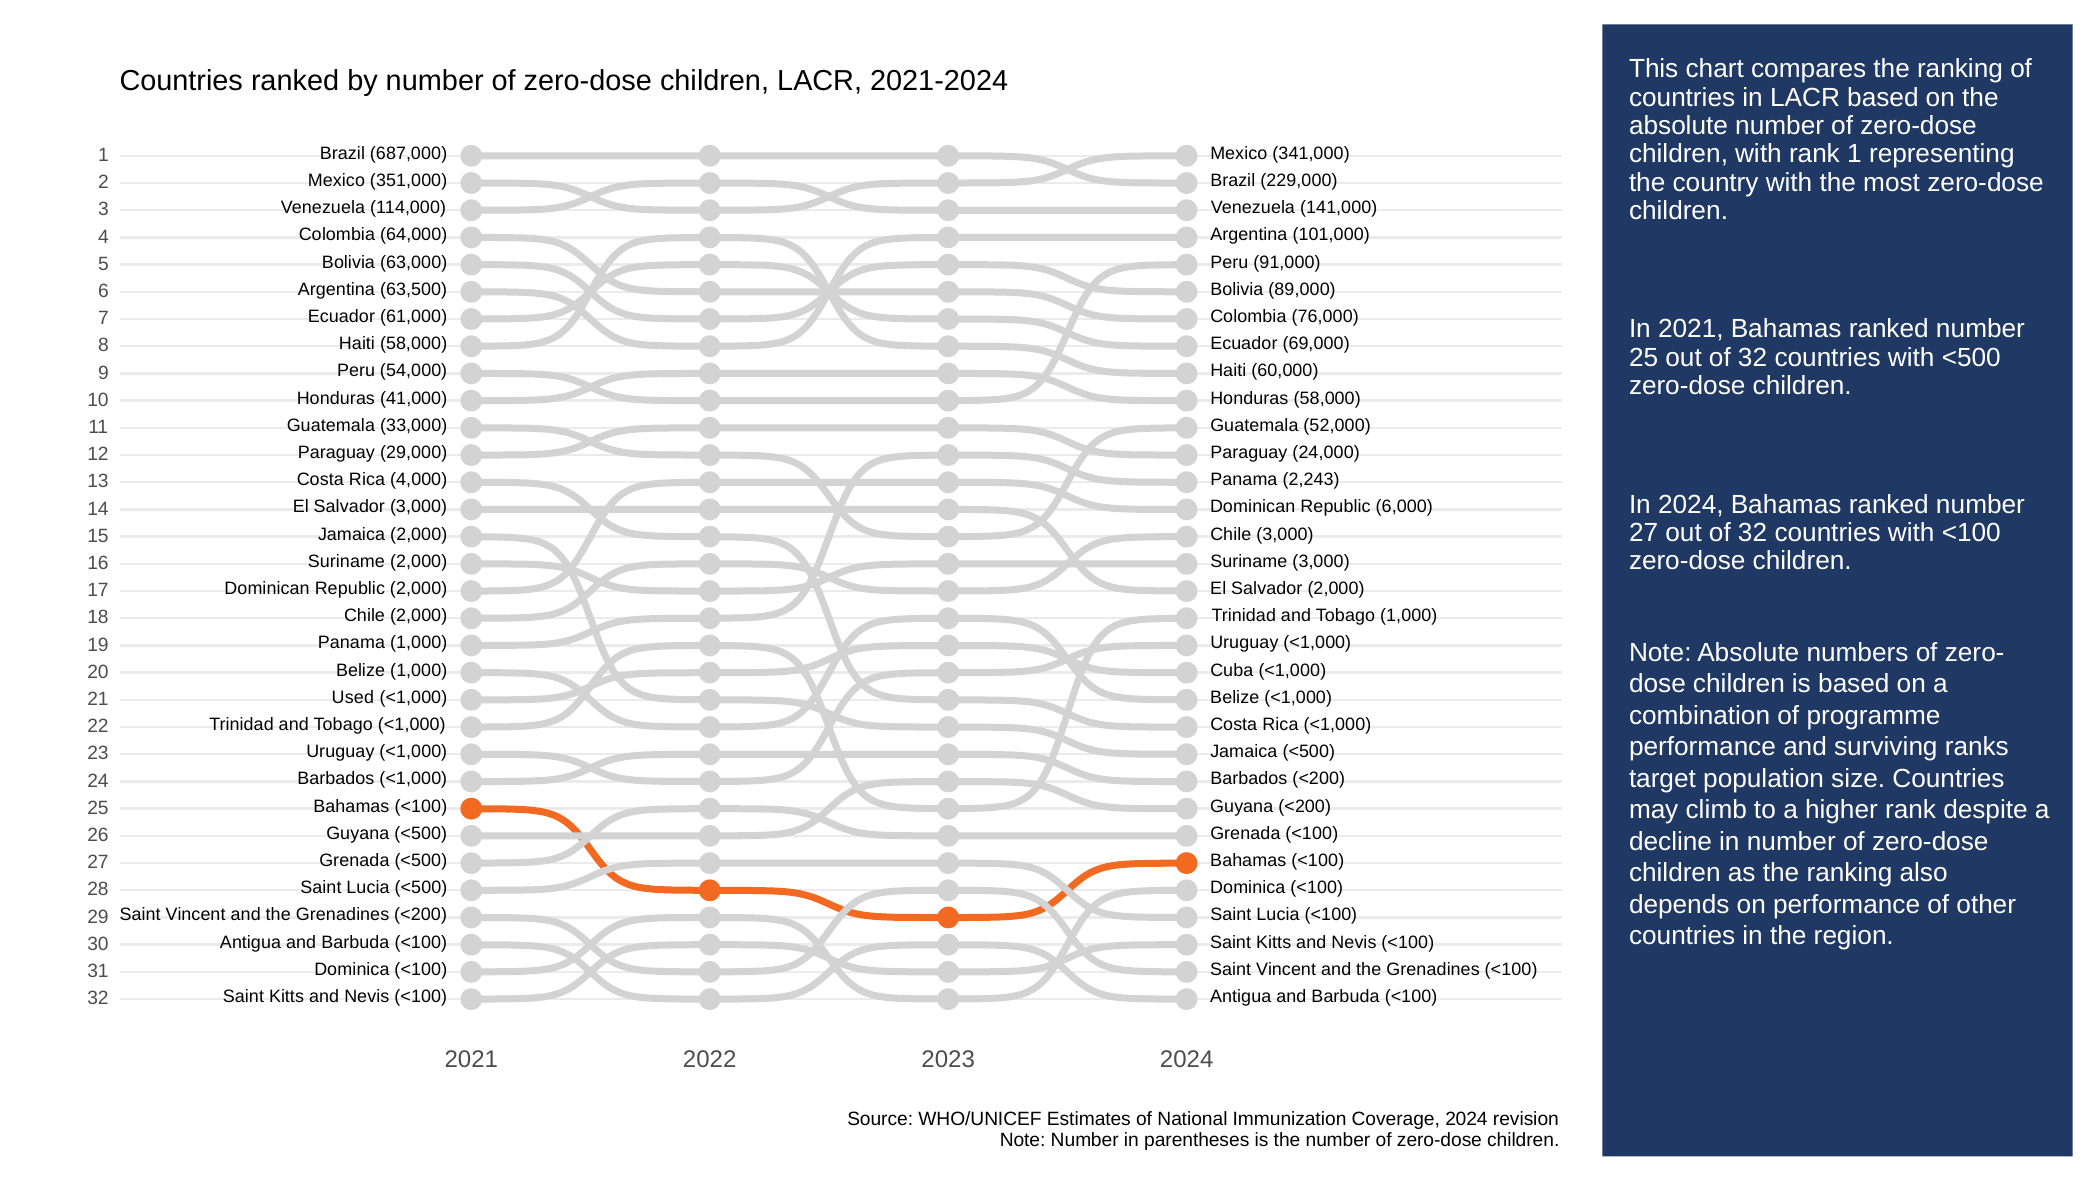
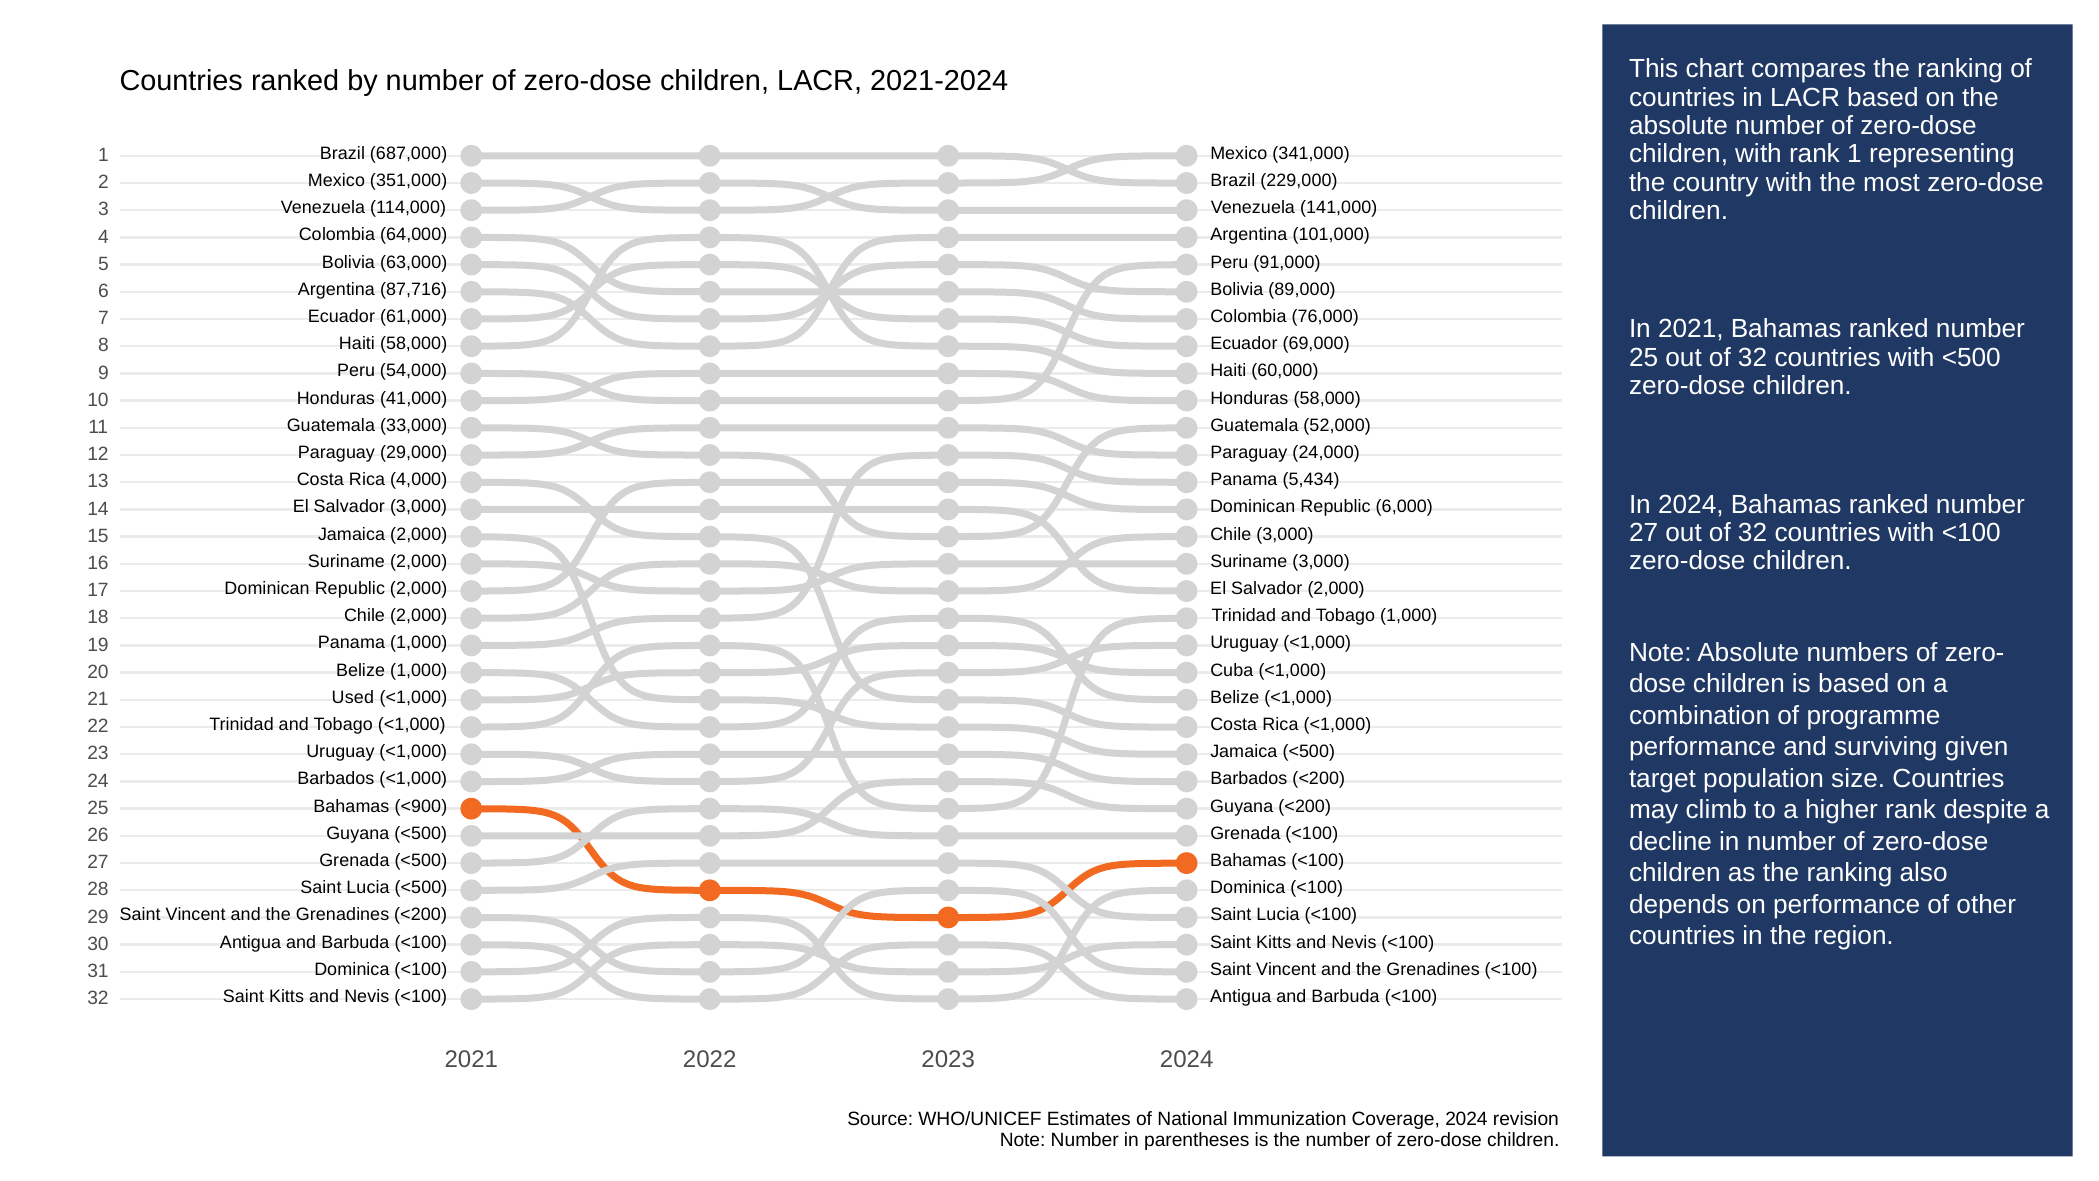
63,500: 63,500 -> 87,716
2,243: 2,243 -> 5,434
ranks: ranks -> given
<100 at (421, 806): <100 -> <900
